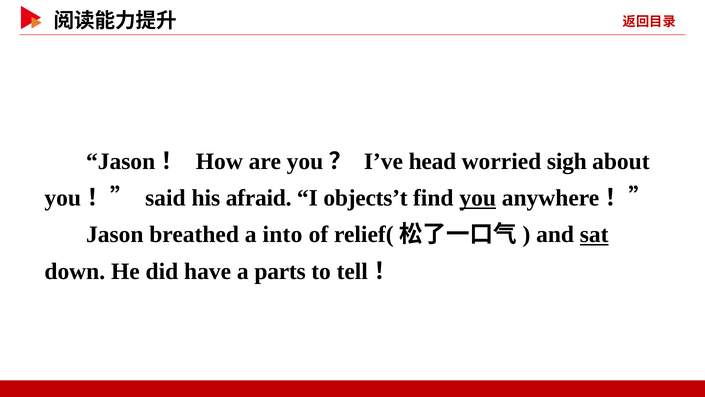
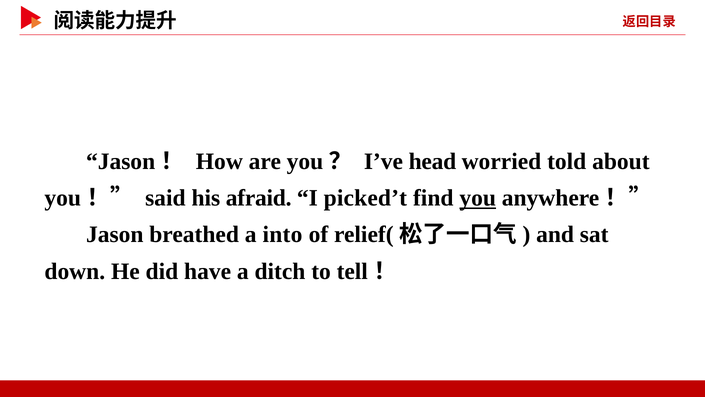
sigh: sigh -> told
objects’t: objects’t -> picked’t
sat underline: present -> none
parts: parts -> ditch
